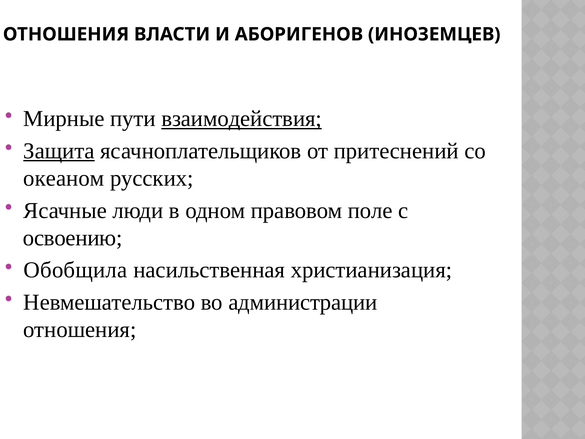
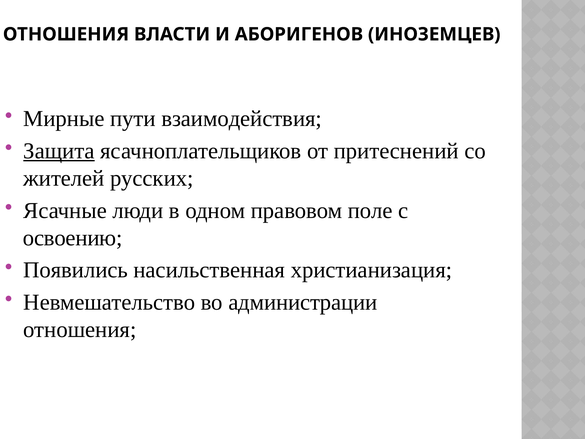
взаимодействия underline: present -> none
океаном: океаном -> жителей
Обобщила: Обобщила -> Появились
